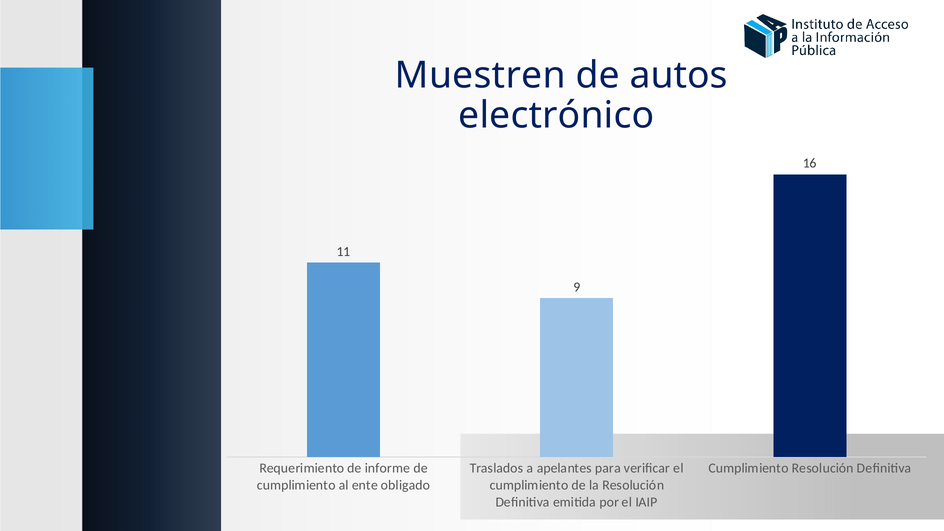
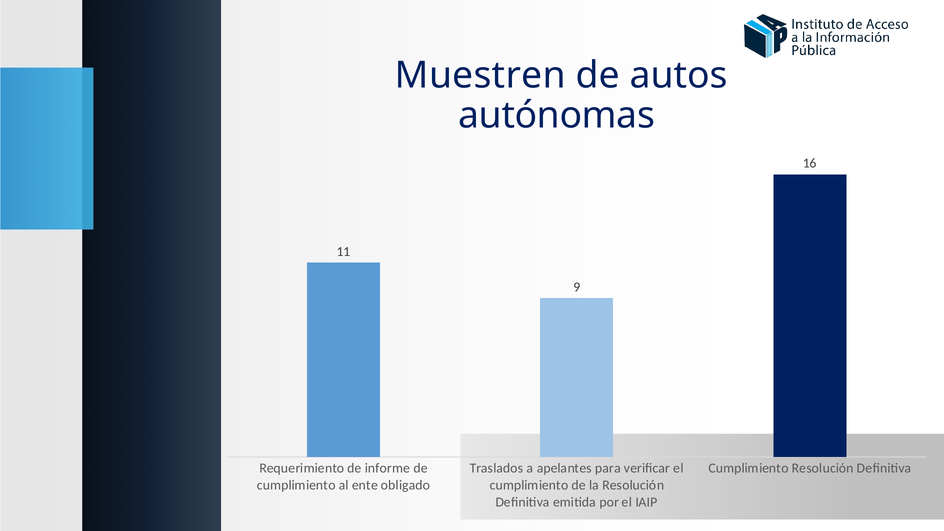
electrónico: electrónico -> autónomas
